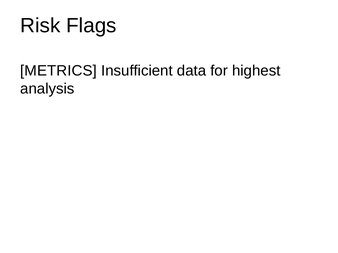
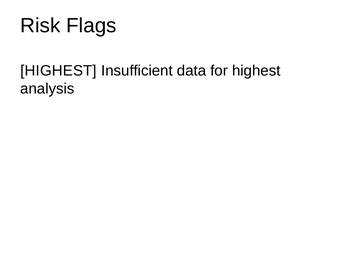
METRICS at (59, 71): METRICS -> HIGHEST
